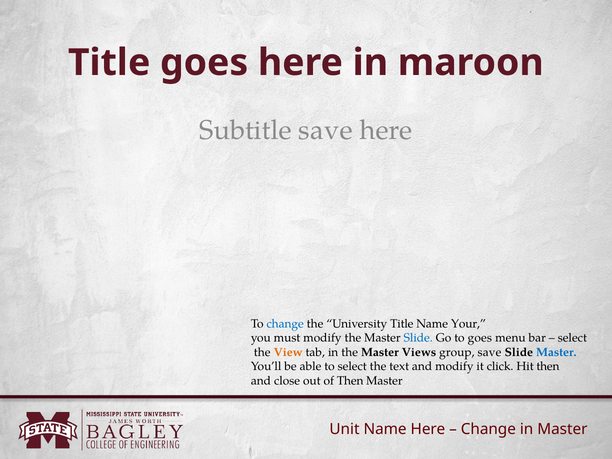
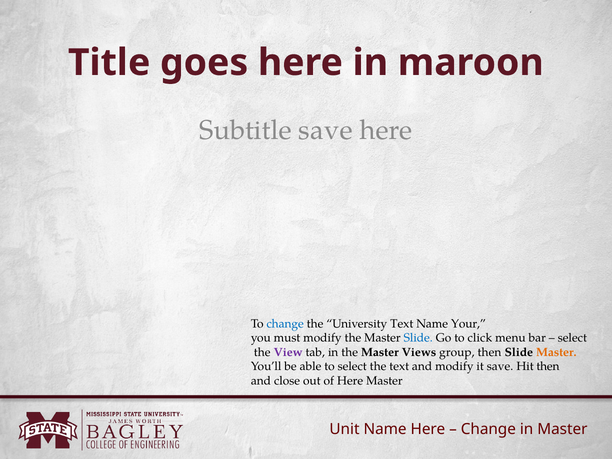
University Title: Title -> Text
to goes: goes -> click
View colour: orange -> purple
group save: save -> then
Master at (556, 352) colour: blue -> orange
it click: click -> save
of Then: Then -> Here
